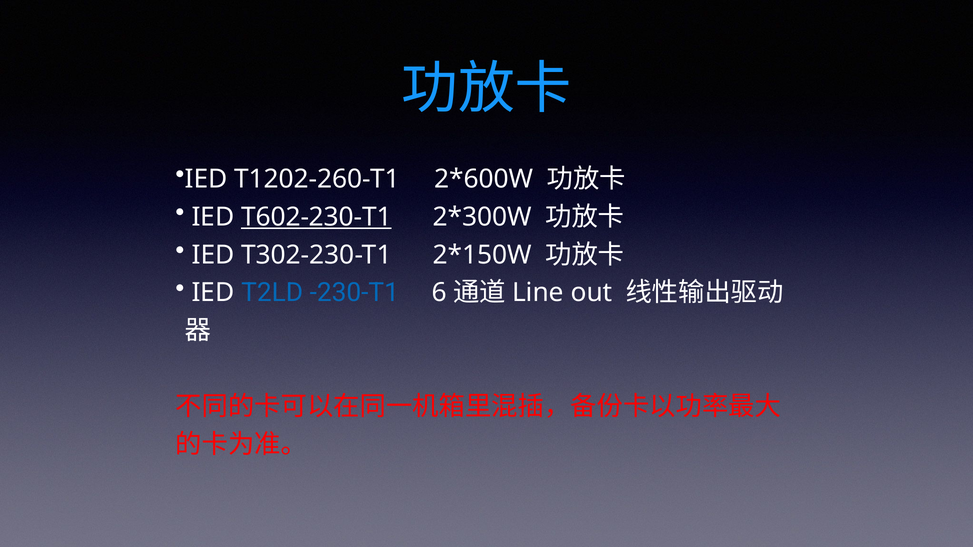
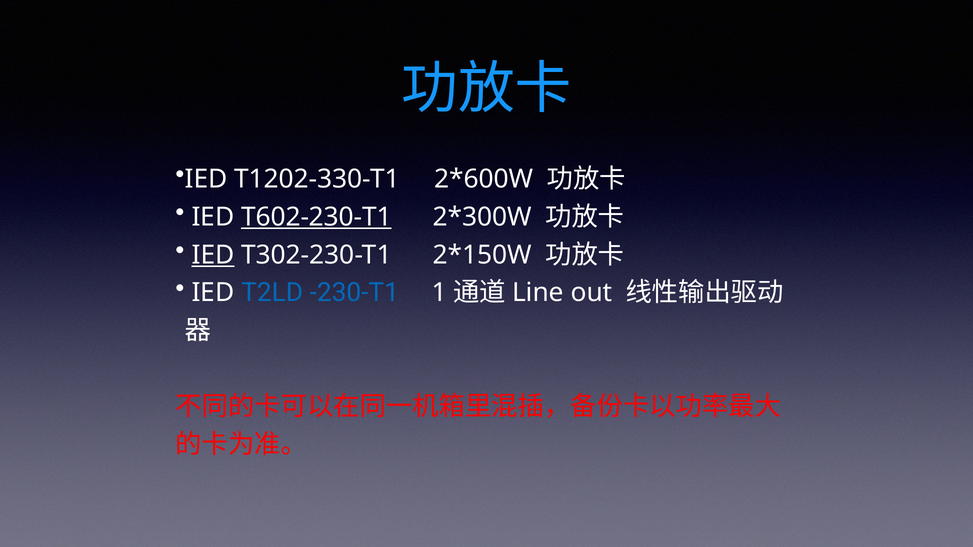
T1202-260-T1: T1202-260-T1 -> T1202-330-T1
IED at (213, 255) underline: none -> present
6: 6 -> 1
